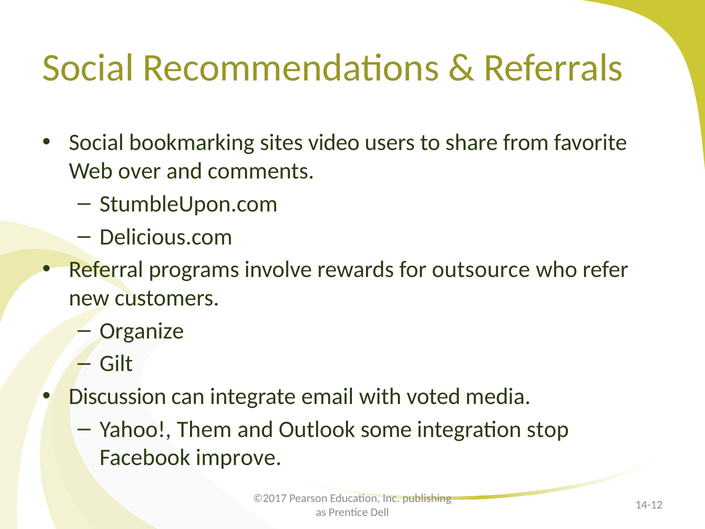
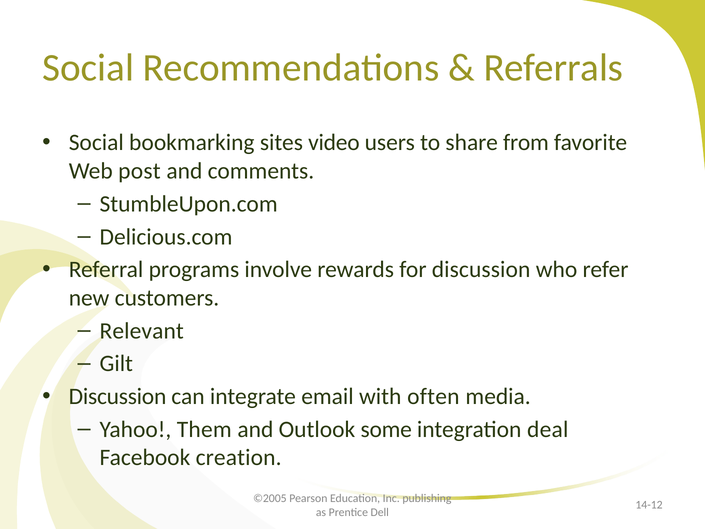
over: over -> post
for outsource: outsource -> discussion
Organize: Organize -> Relevant
voted: voted -> often
stop: stop -> deal
improve: improve -> creation
©2017: ©2017 -> ©2005
